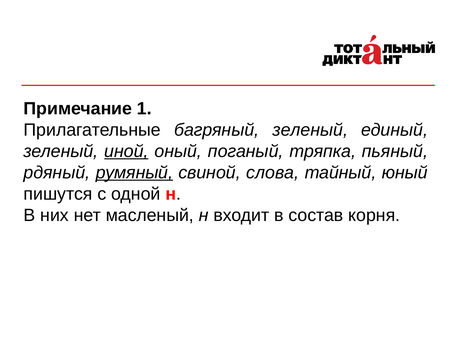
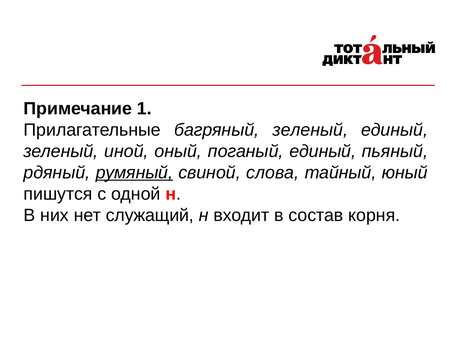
иной underline: present -> none
поганый тряпка: тряпка -> единый
масленый: масленый -> служащий
